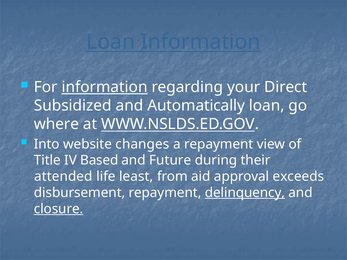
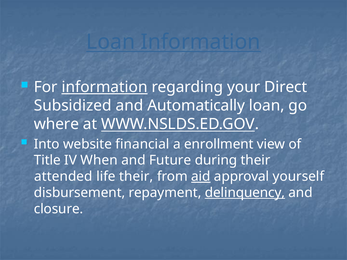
changes: changes -> financial
a repayment: repayment -> enrollment
Based: Based -> When
life least: least -> their
aid underline: none -> present
exceeds: exceeds -> yourself
closure underline: present -> none
